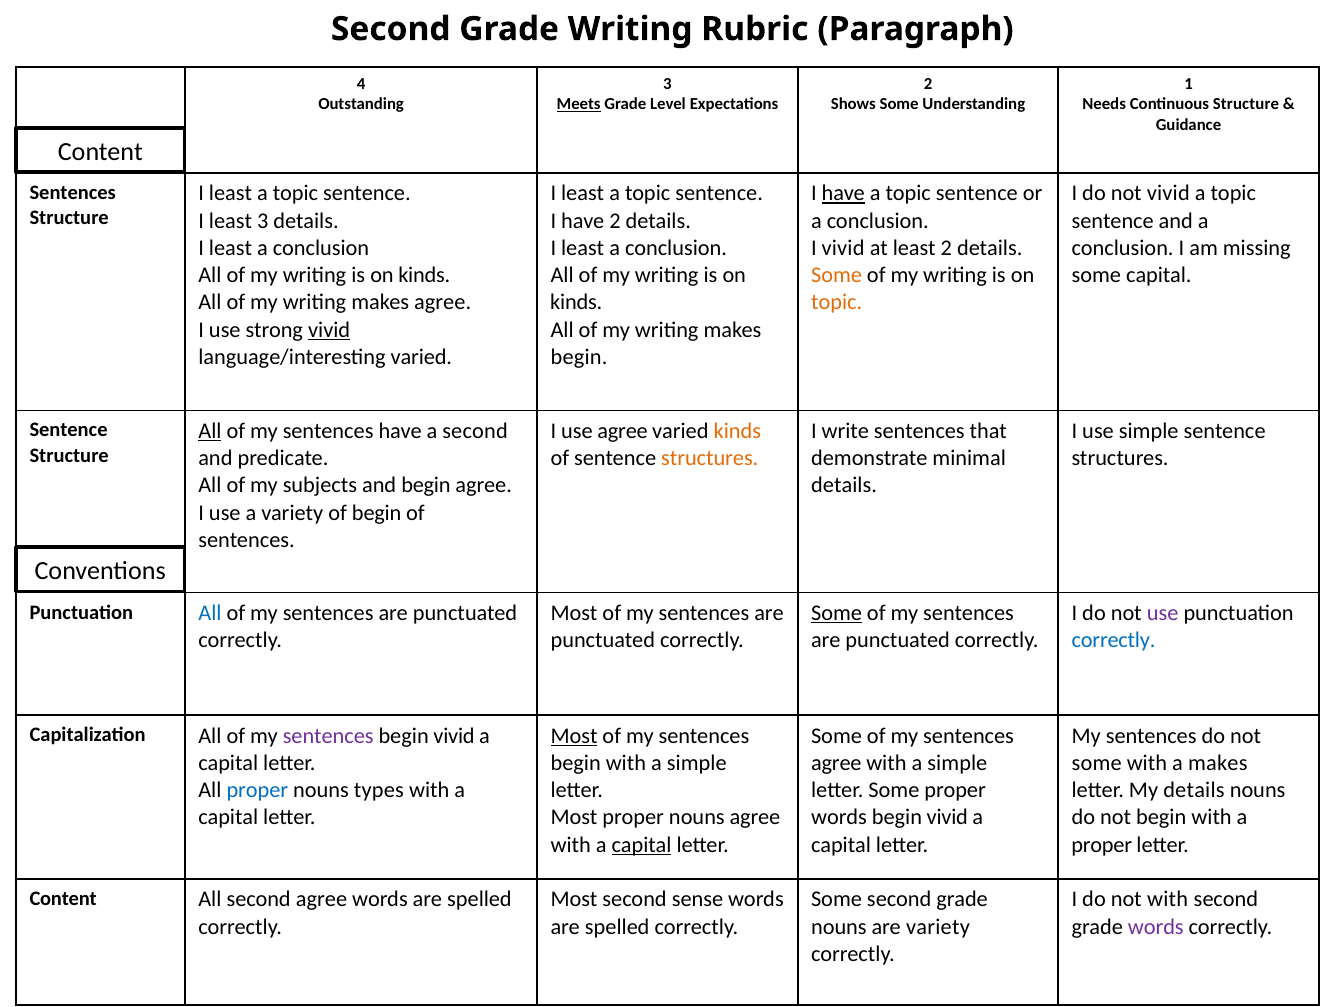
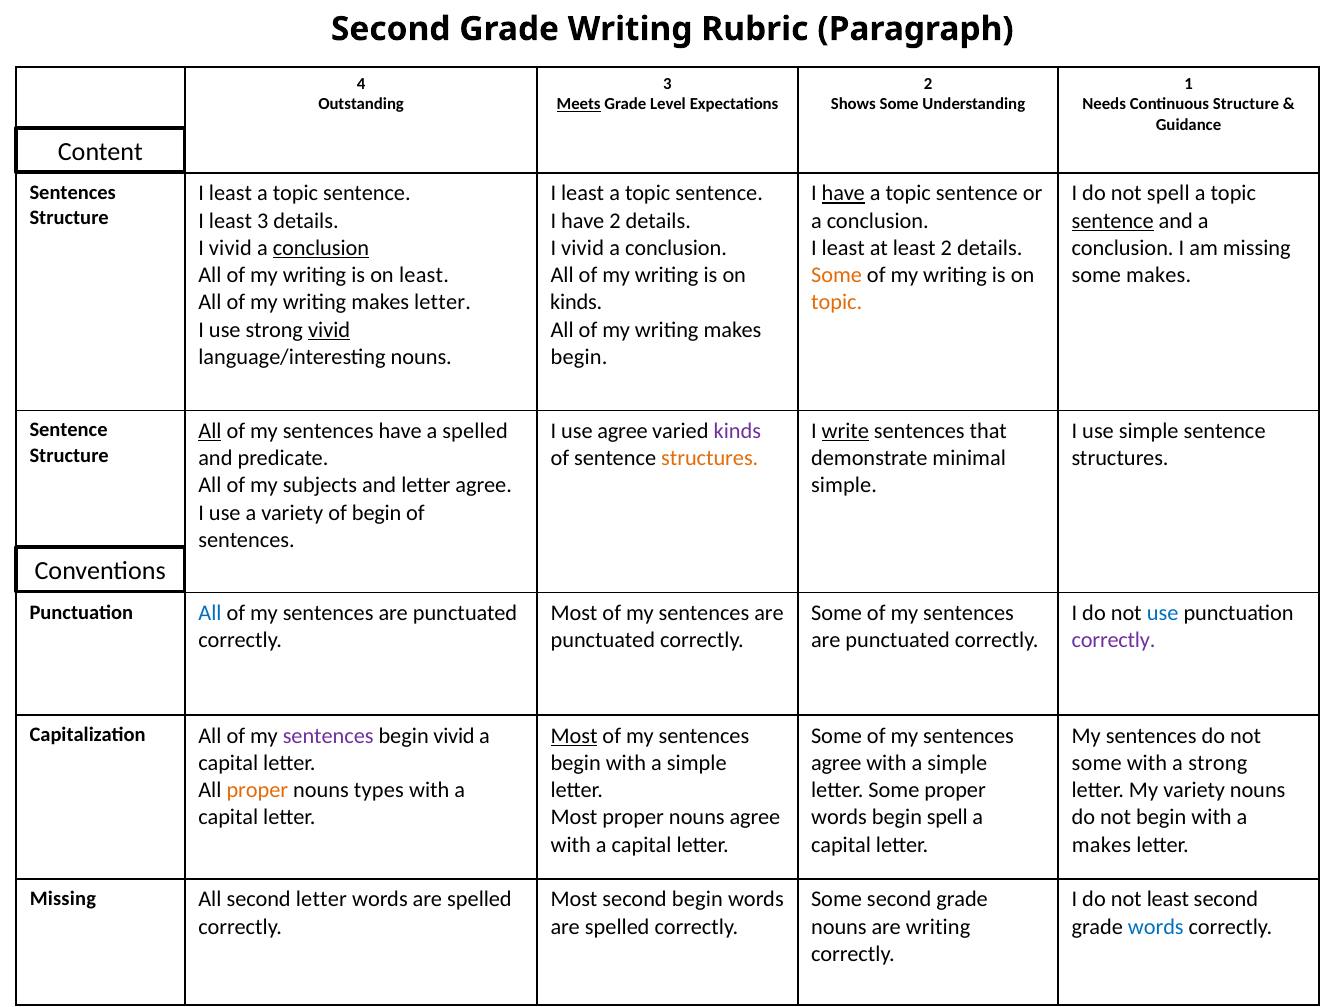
not vivid: vivid -> spell
sentence at (1113, 221) underline: none -> present
least at (230, 248): least -> vivid
conclusion at (321, 248) underline: none -> present
least at (583, 248): least -> vivid
vivid at (843, 248): vivid -> least
kinds at (424, 275): kinds -> least
some capital: capital -> makes
writing makes agree: agree -> letter
language/interesting varied: varied -> nouns
a second: second -> spelled
kinds at (737, 431) colour: orange -> purple
write underline: none -> present
and begin: begin -> letter
details at (844, 485): details -> simple
Some at (837, 613) underline: present -> none
use at (1163, 613) colour: purple -> blue
correctly at (1114, 640) colour: blue -> purple
a makes: makes -> strong
proper at (257, 790) colour: blue -> orange
My details: details -> variety
vivid at (947, 817): vivid -> spell
capital at (642, 844) underline: present -> none
proper at (1102, 844): proper -> makes
Content at (63, 898): Content -> Missing
second agree: agree -> letter
second sense: sense -> begin
not with: with -> least
are variety: variety -> writing
words at (1156, 926) colour: purple -> blue
